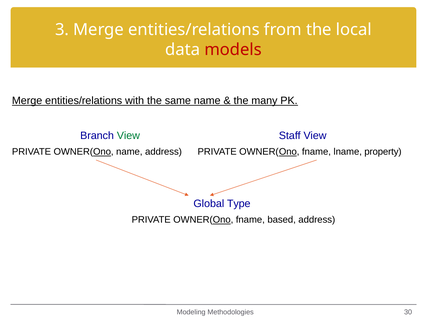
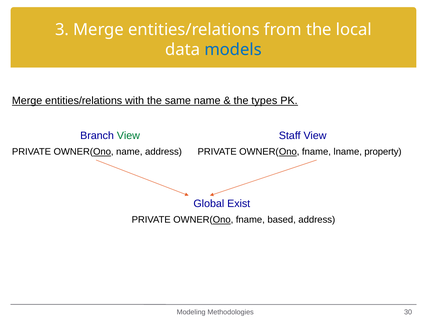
models colour: red -> blue
many: many -> types
Type: Type -> Exist
